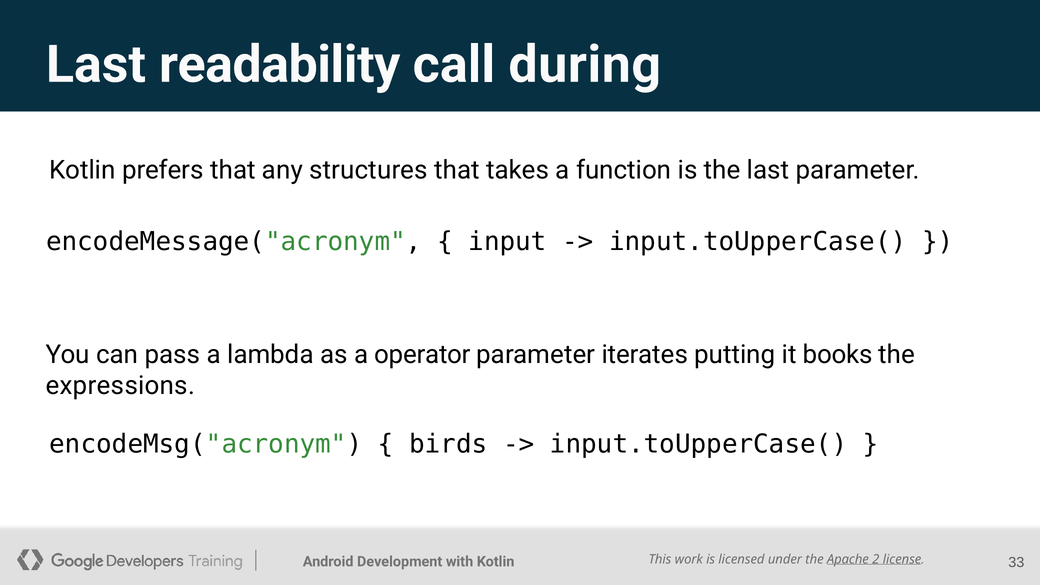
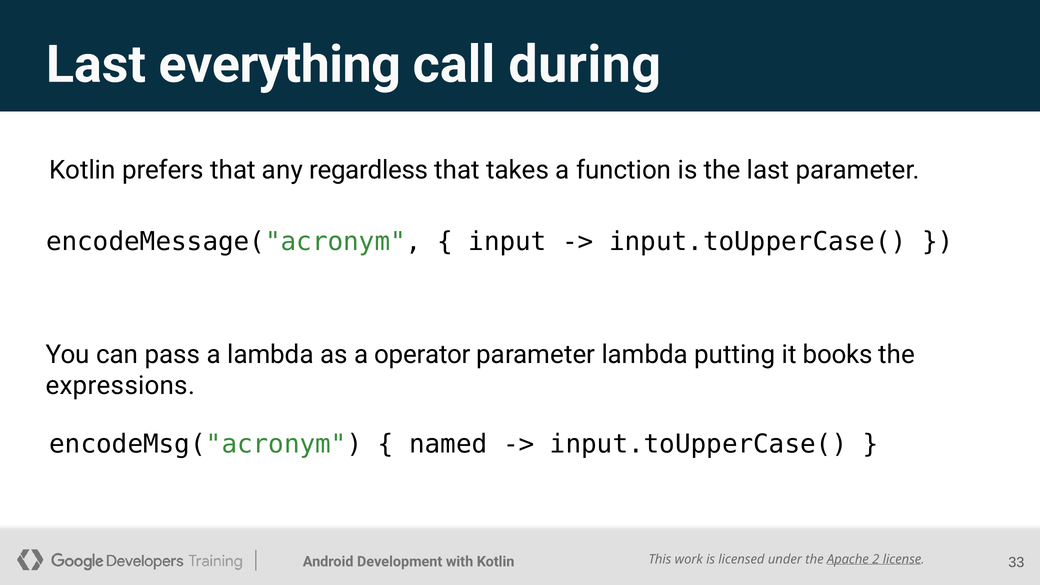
readability: readability -> everything
structures: structures -> regardless
parameter iterates: iterates -> lambda
birds: birds -> named
